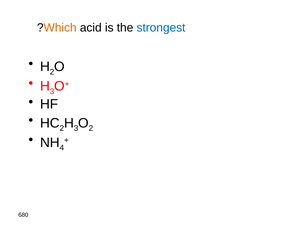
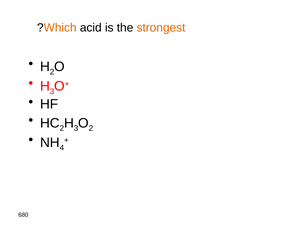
strongest colour: blue -> orange
